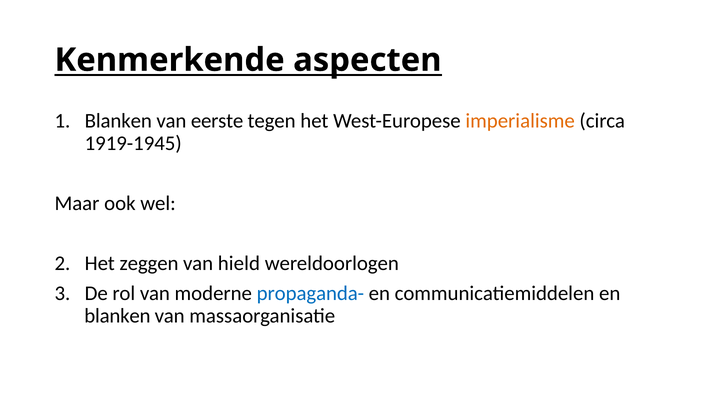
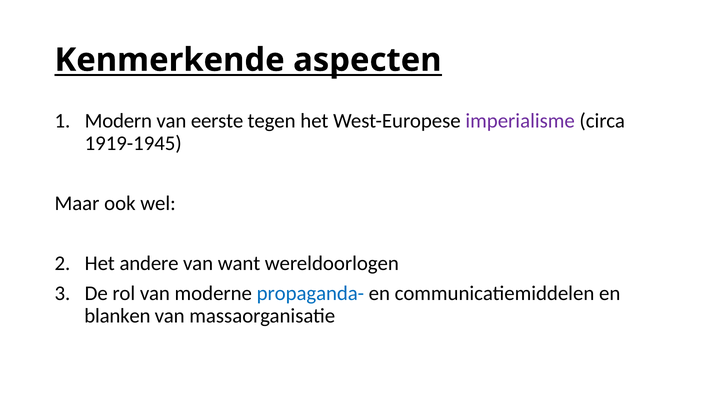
Blanken at (118, 121): Blanken -> Modern
imperialisme colour: orange -> purple
zeggen: zeggen -> andere
hield: hield -> want
